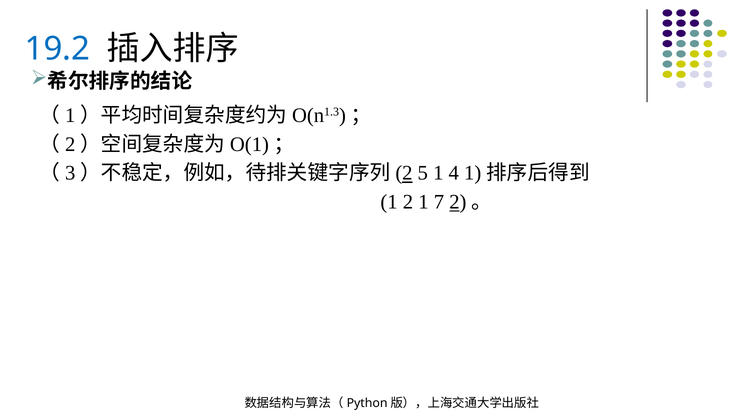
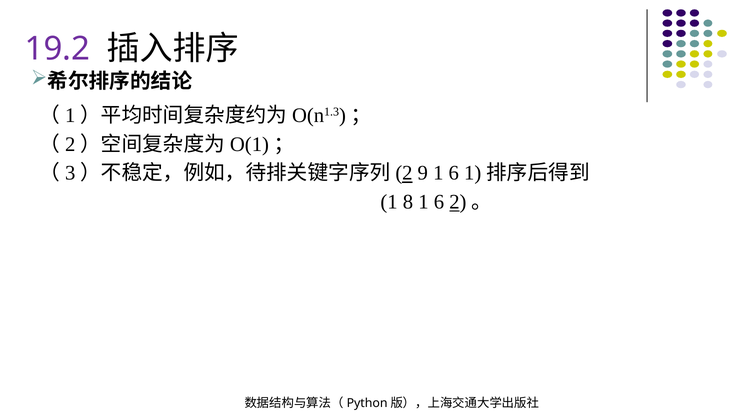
19.2 colour: blue -> purple
5: 5 -> 9
4 at (454, 173): 4 -> 6
2: 2 -> 8
7 at (439, 202): 7 -> 6
